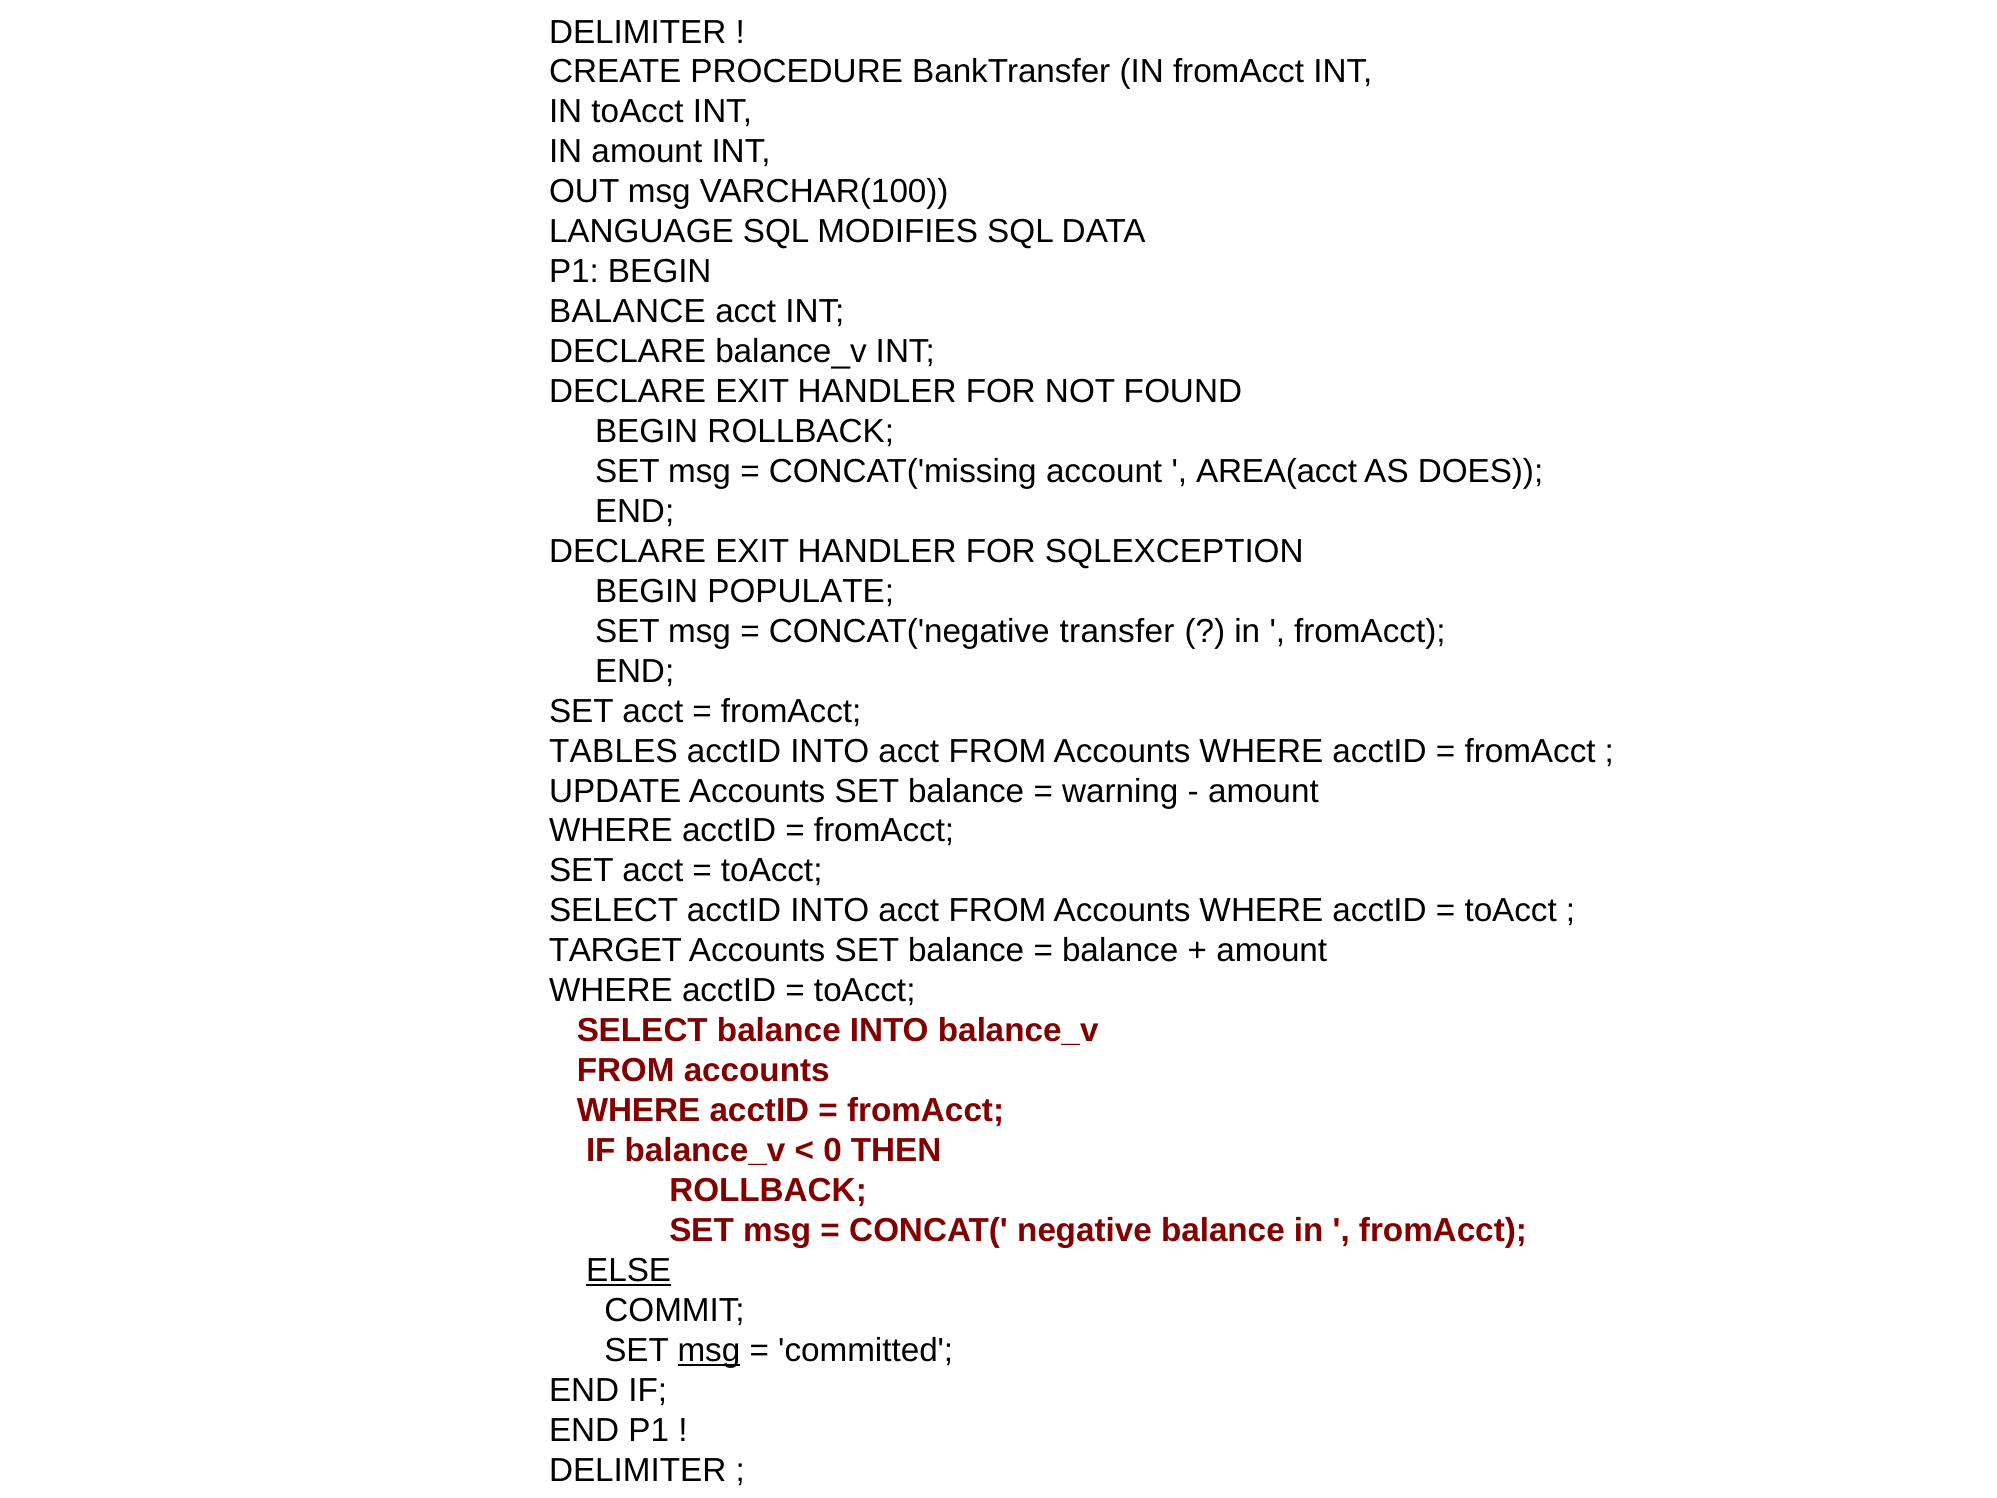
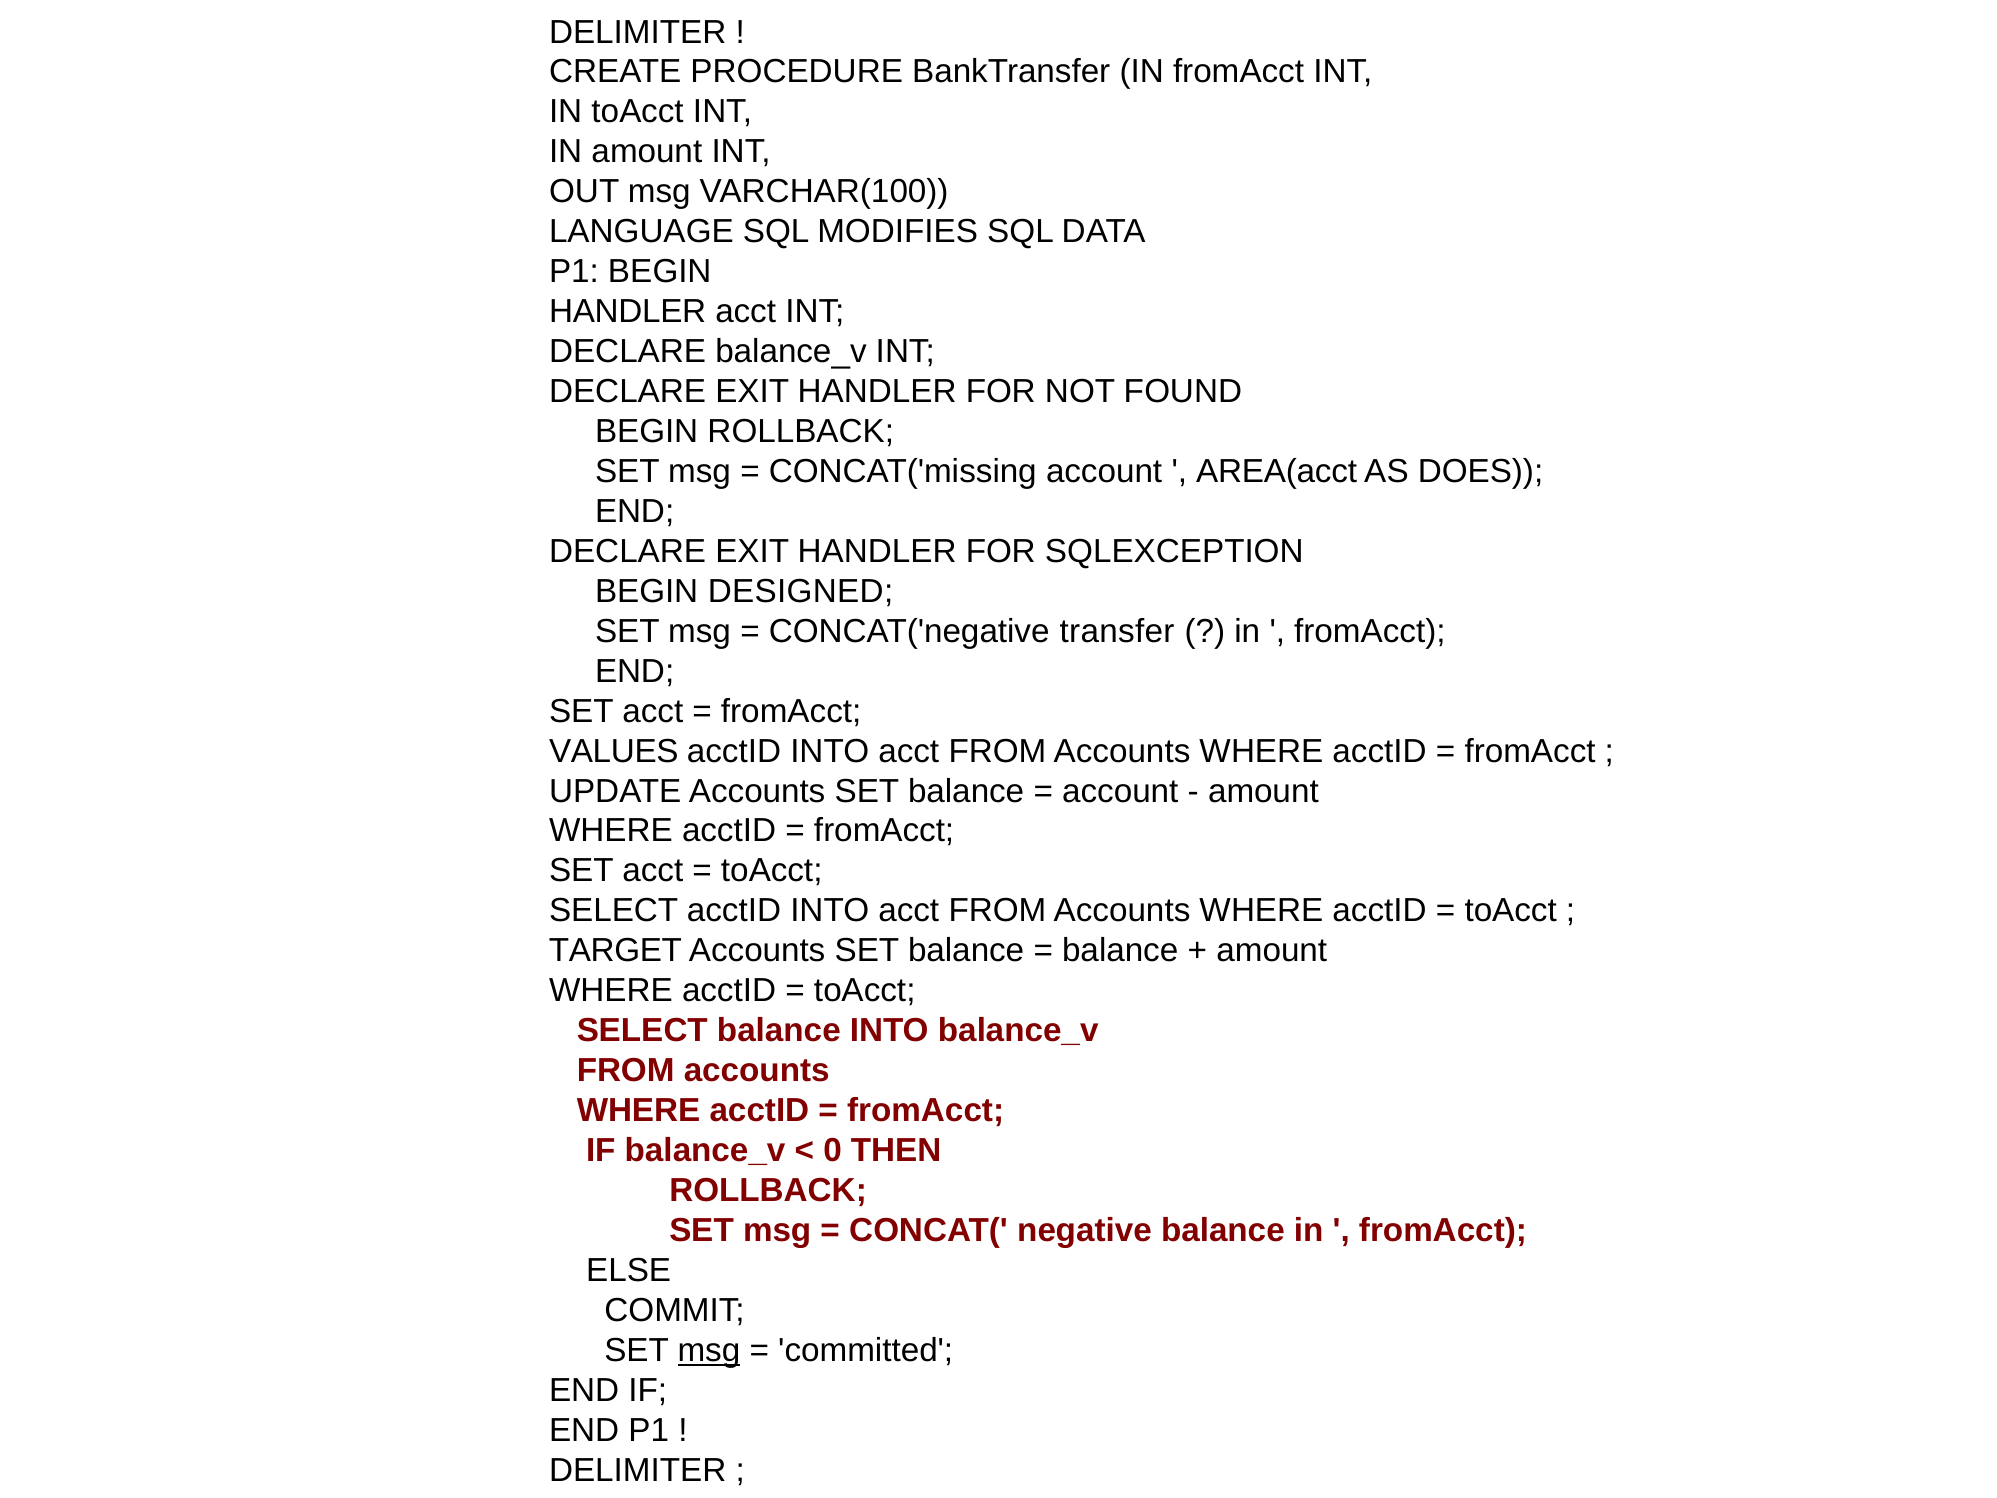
BALANCE at (627, 312): BALANCE -> HANDLER
POPULATE: POPULATE -> DESIGNED
TABLES: TABLES -> VALUES
warning at (1120, 791): warning -> account
ELSE underline: present -> none
